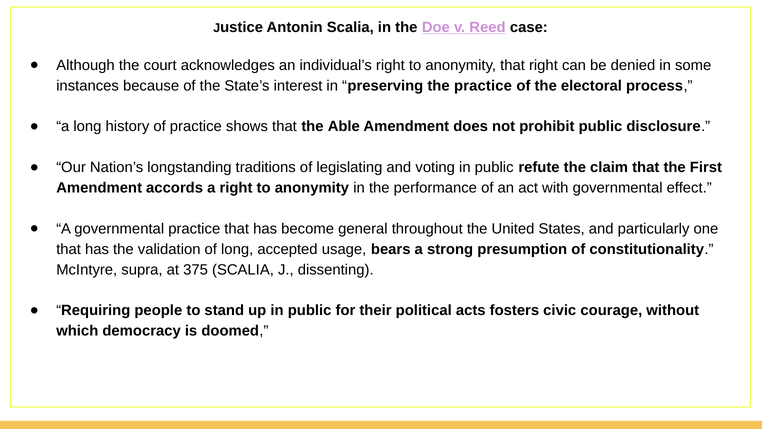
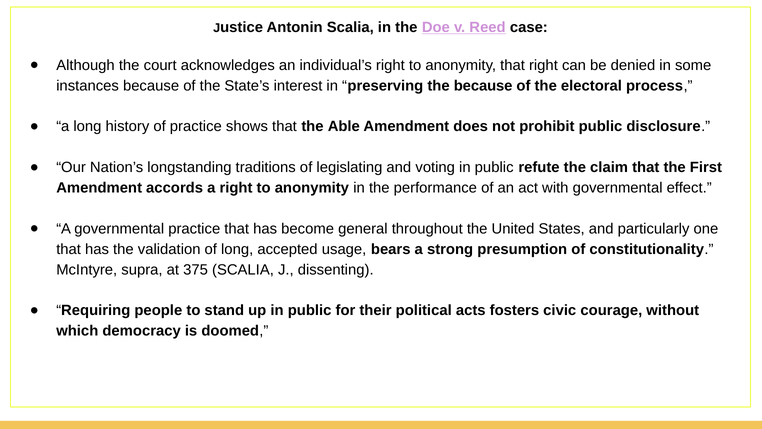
the practice: practice -> because
